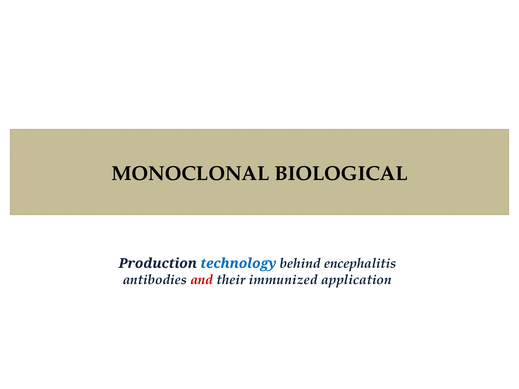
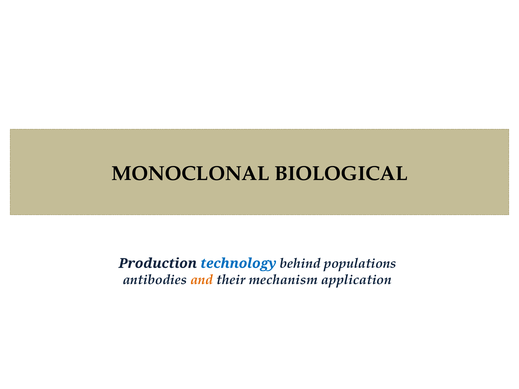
encephalitis: encephalitis -> populations
and colour: red -> orange
immunized: immunized -> mechanism
